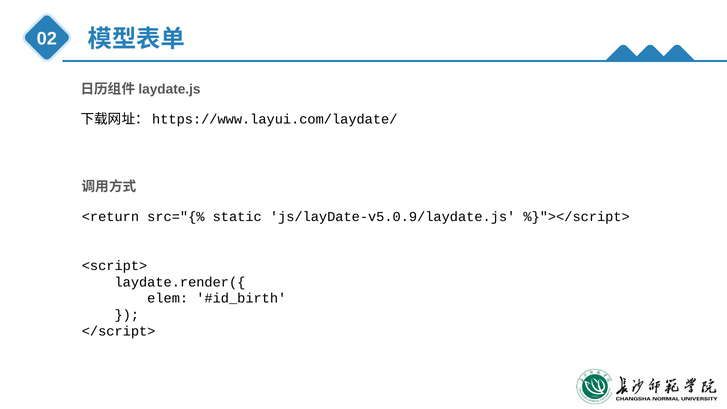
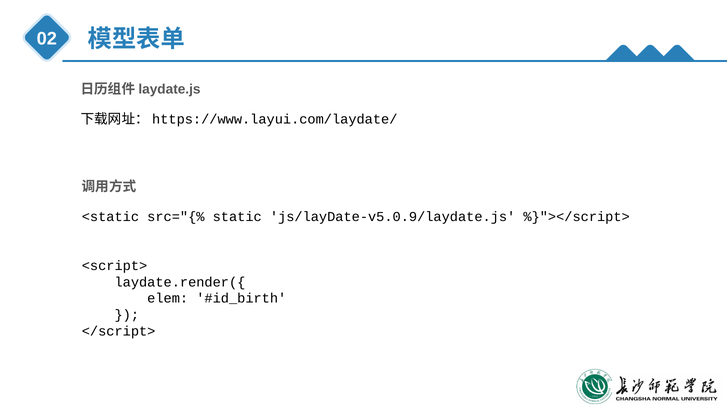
<return: <return -> <static
